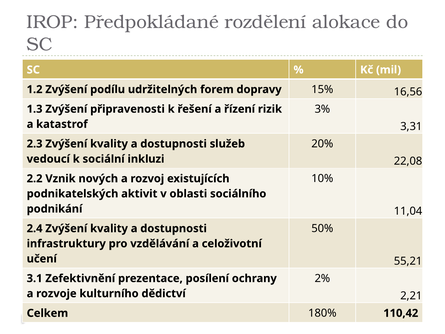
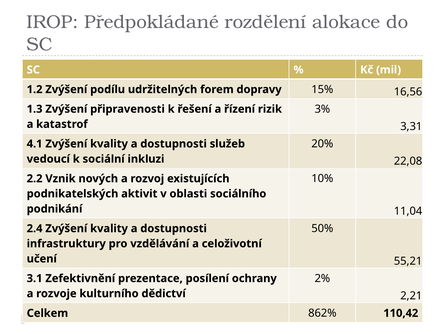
2.3: 2.3 -> 4.1
180%: 180% -> 862%
